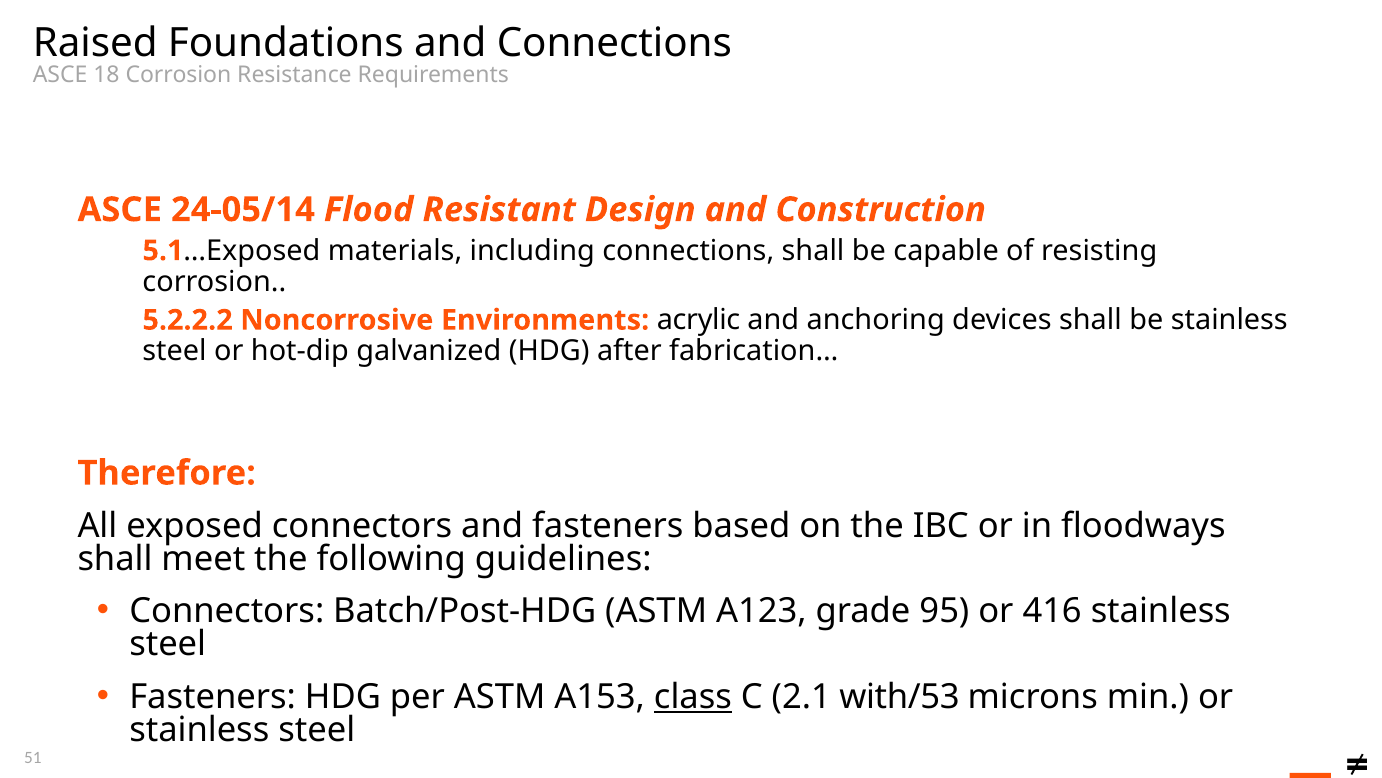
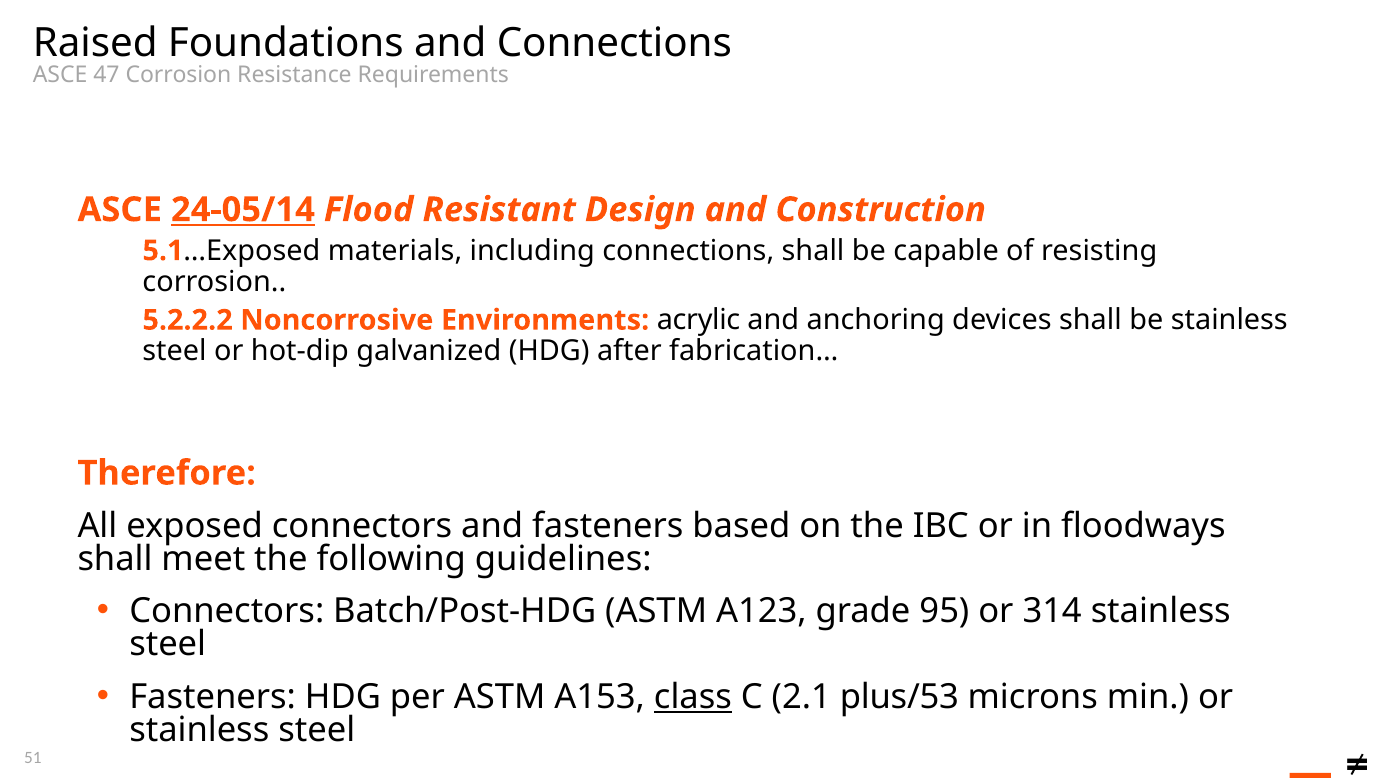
18: 18 -> 47
24-05/14 underline: none -> present
416: 416 -> 314
with/53: with/53 -> plus/53
